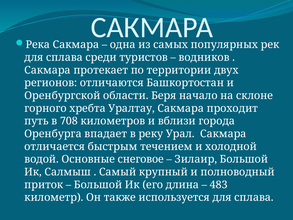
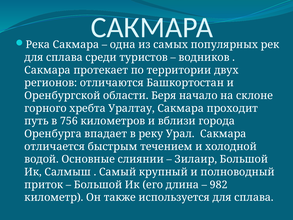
708: 708 -> 756
снеговое: снеговое -> слиянии
483: 483 -> 982
